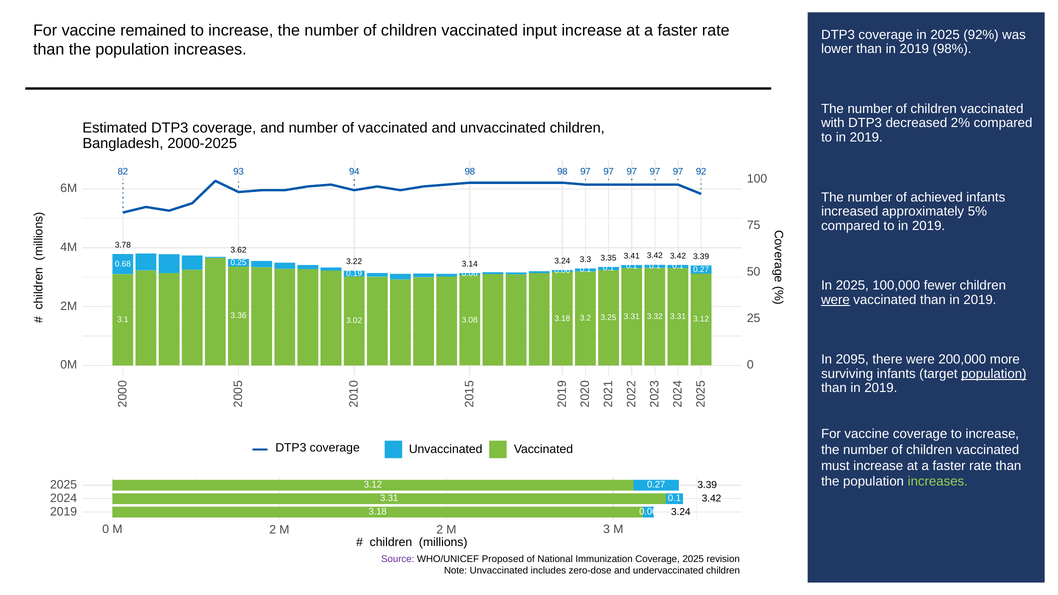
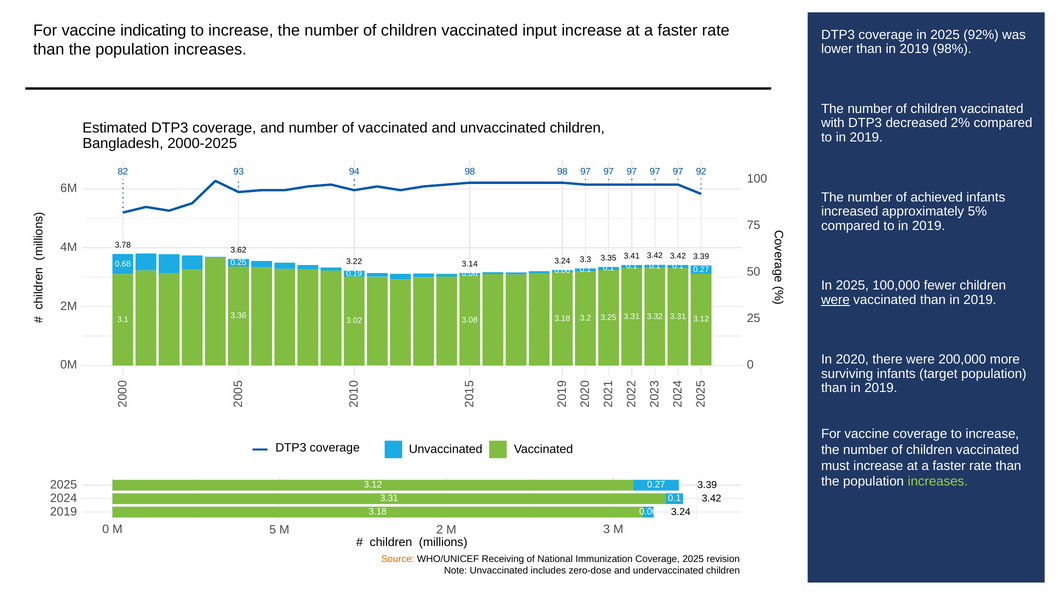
remained: remained -> indicating
2095: 2095 -> 2020
population at (994, 374) underline: present -> none
0 M 2: 2 -> 5
Source colour: purple -> orange
Proposed: Proposed -> Receiving
